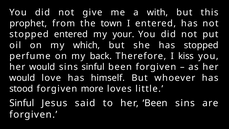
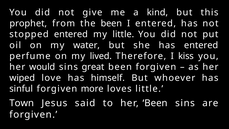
with: with -> kind
the town: town -> been
my your: your -> little
which: which -> water
has stopped: stopped -> entered
back: back -> lived
sins sinful: sinful -> great
would at (22, 78): would -> wiped
stood: stood -> sinful
Sinful at (22, 103): Sinful -> Town
